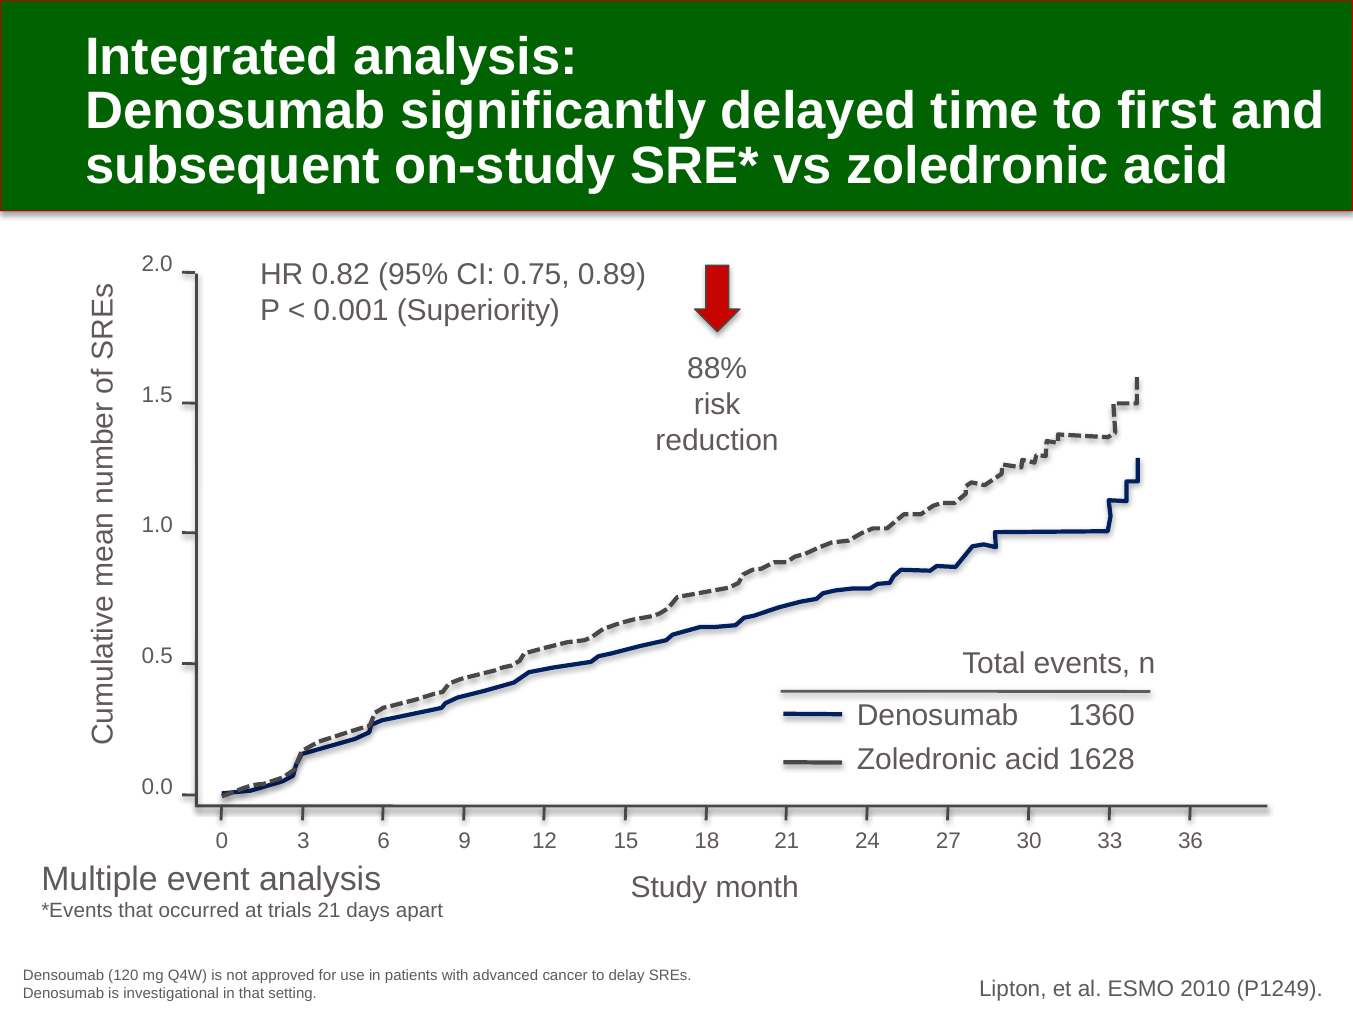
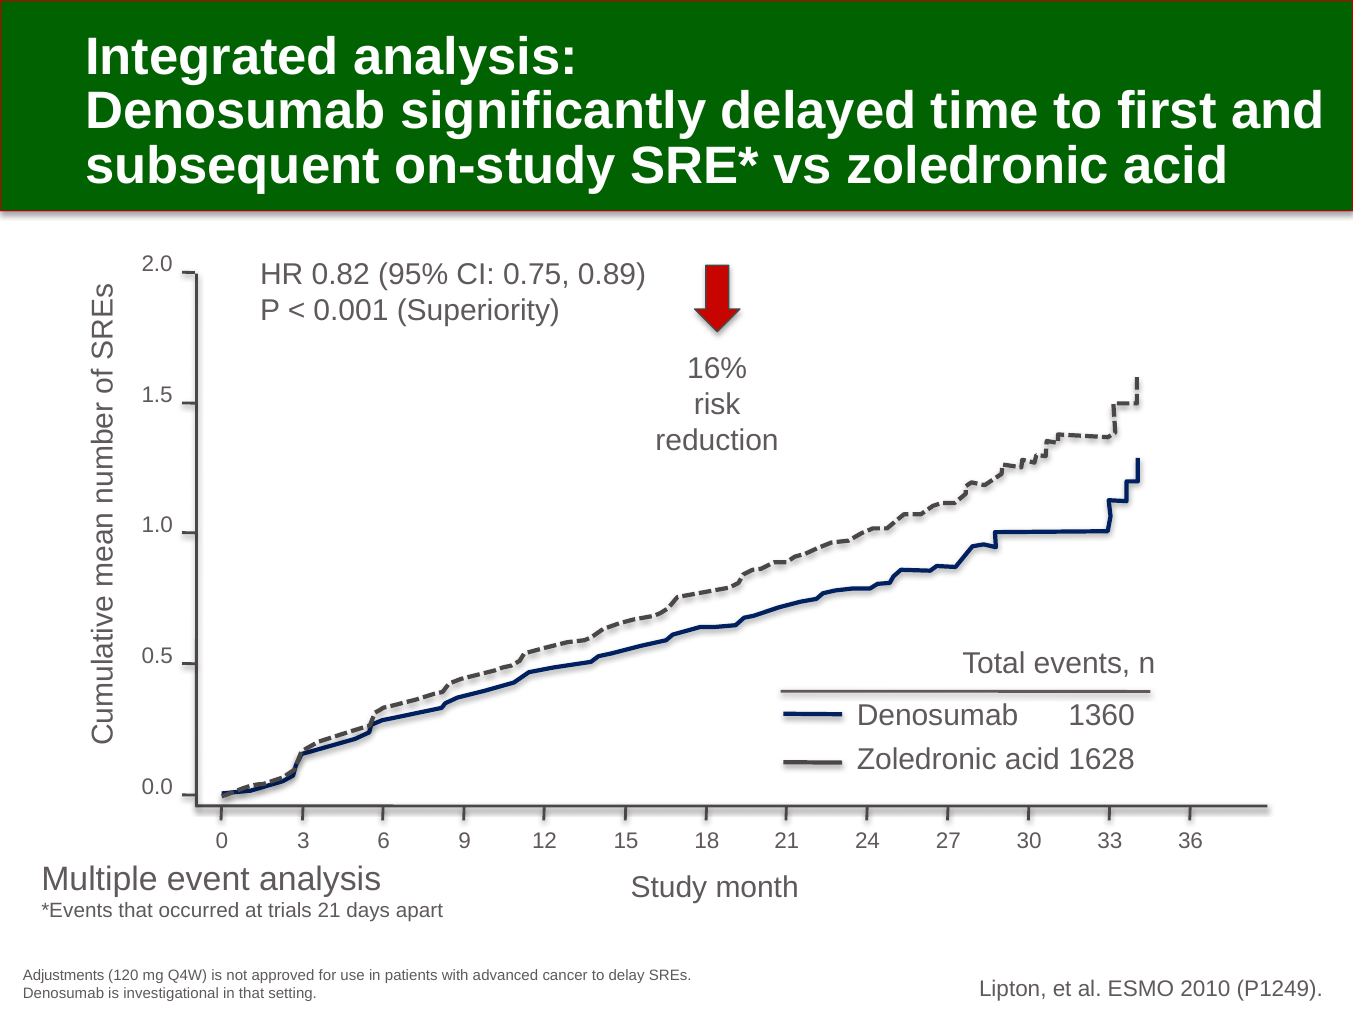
88%: 88% -> 16%
Densoumab: Densoumab -> Adjustments
